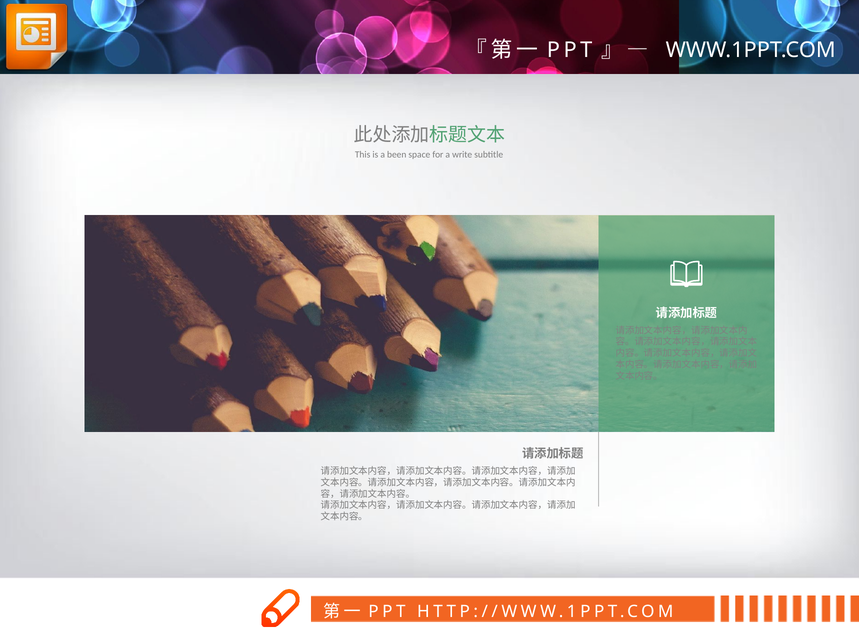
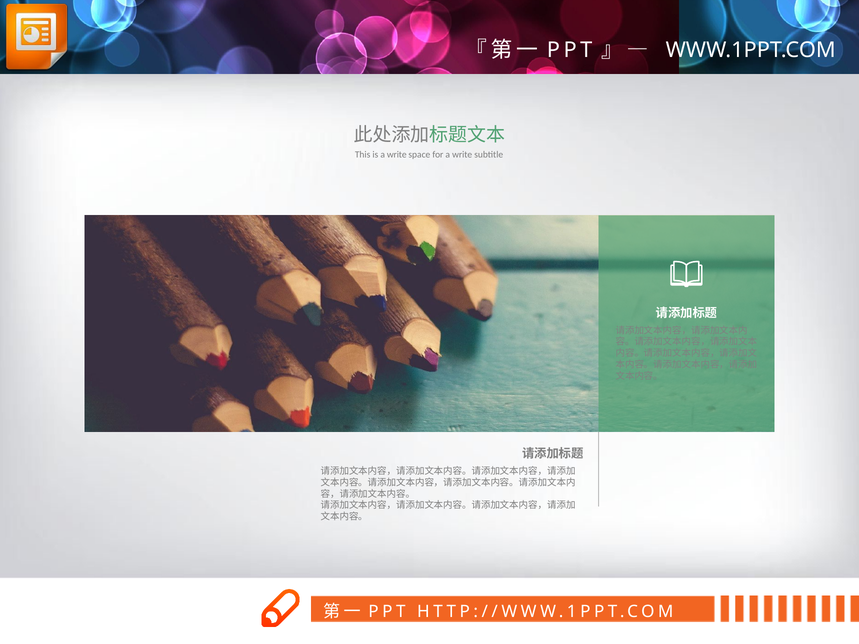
is a been: been -> write
